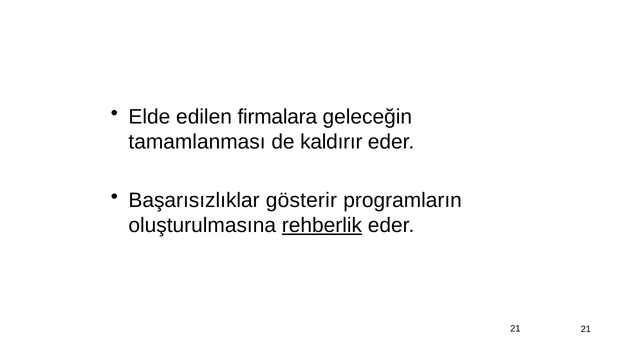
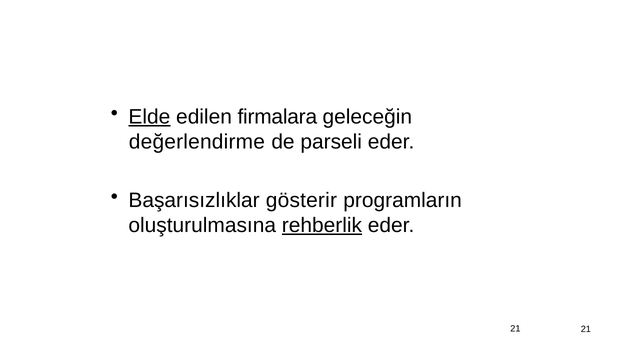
Elde underline: none -> present
tamamlanması: tamamlanması -> değerlendirme
kaldırır: kaldırır -> parseli
